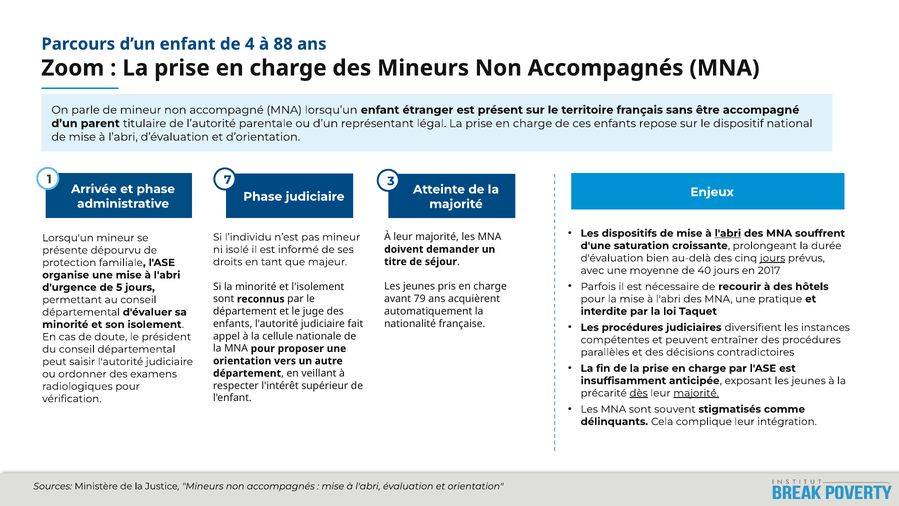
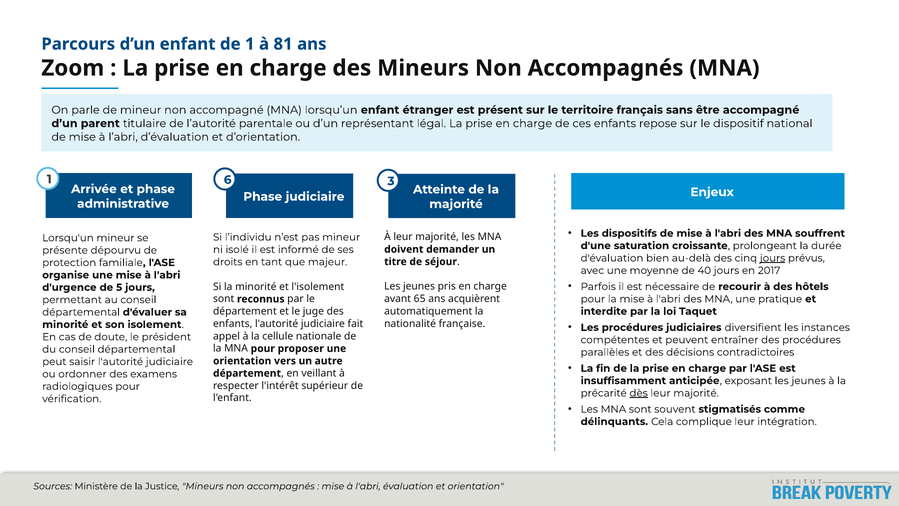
de 4: 4 -> 1
88: 88 -> 81
7: 7 -> 6
l'abri at (728, 233) underline: present -> none
79: 79 -> 65
majorité at (696, 393) underline: present -> none
